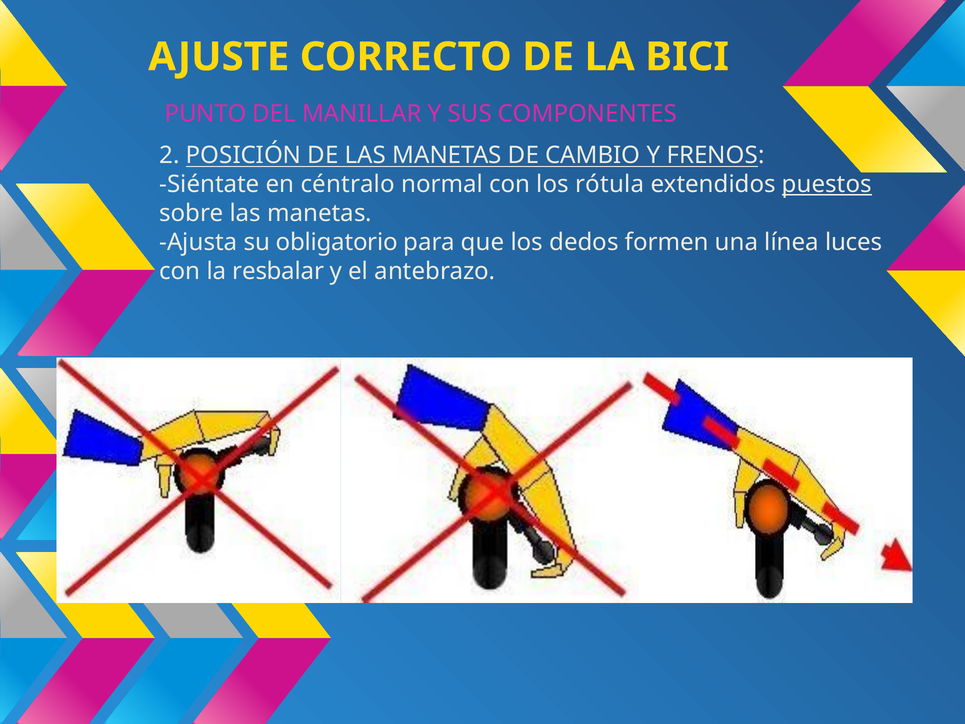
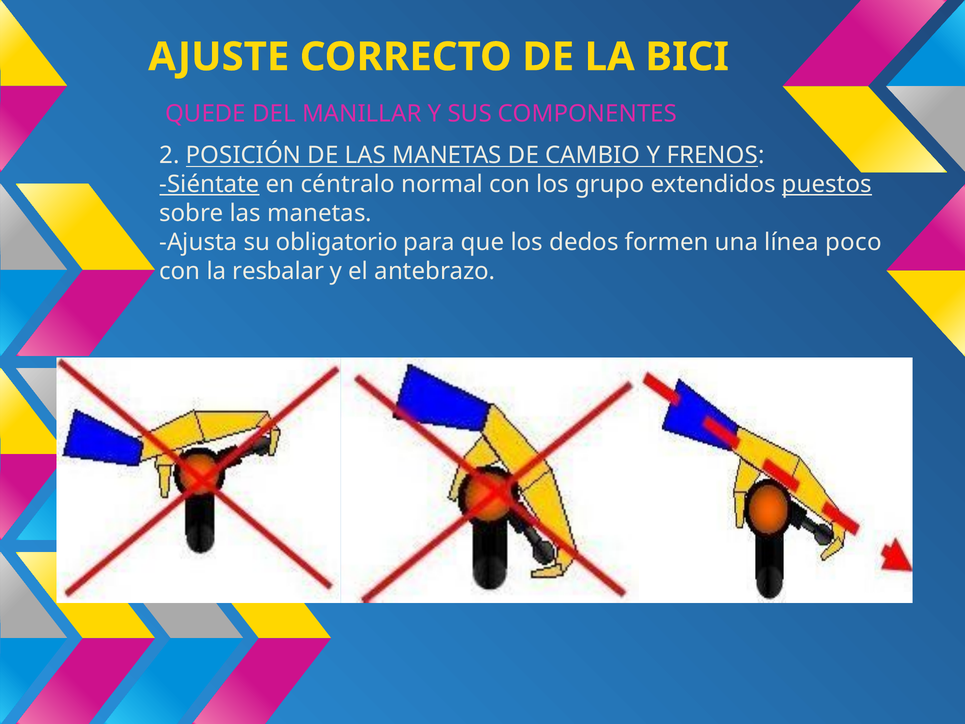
PUNTO: PUNTO -> QUEDE
Siéntate underline: none -> present
rótula: rótula -> grupo
luces: luces -> poco
